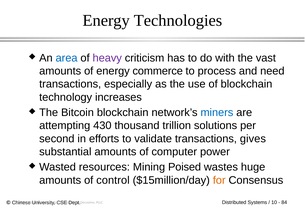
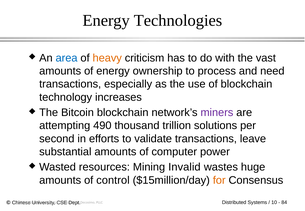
heavy colour: purple -> orange
commerce: commerce -> ownership
miners colour: blue -> purple
430: 430 -> 490
gives: gives -> leave
Poised: Poised -> Invalid
